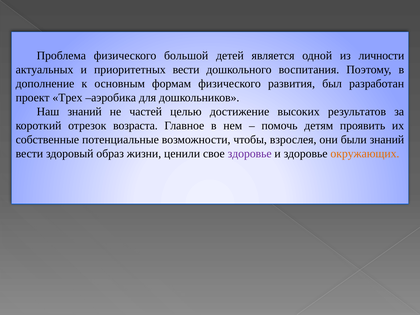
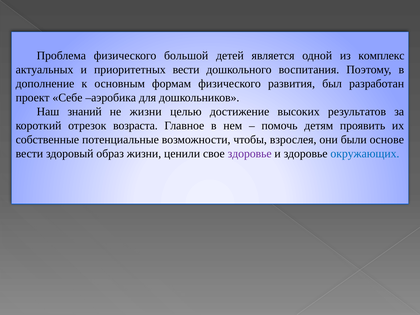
личности: личности -> комплекс
Трех: Трех -> Себе
не частей: частей -> жизни
были знаний: знаний -> основе
окружающих colour: orange -> blue
